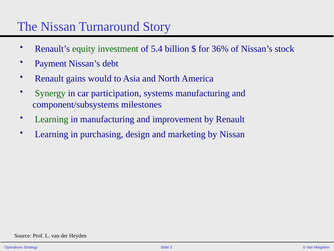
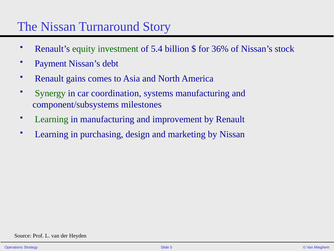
would: would -> comes
participation: participation -> coordination
